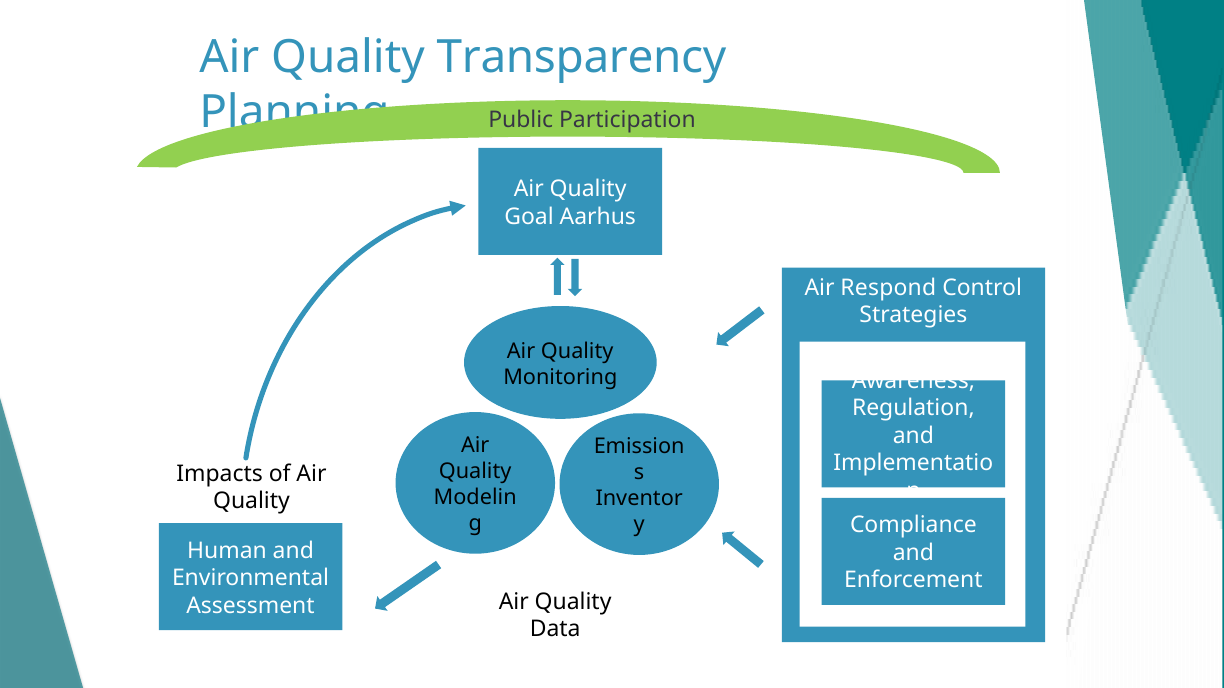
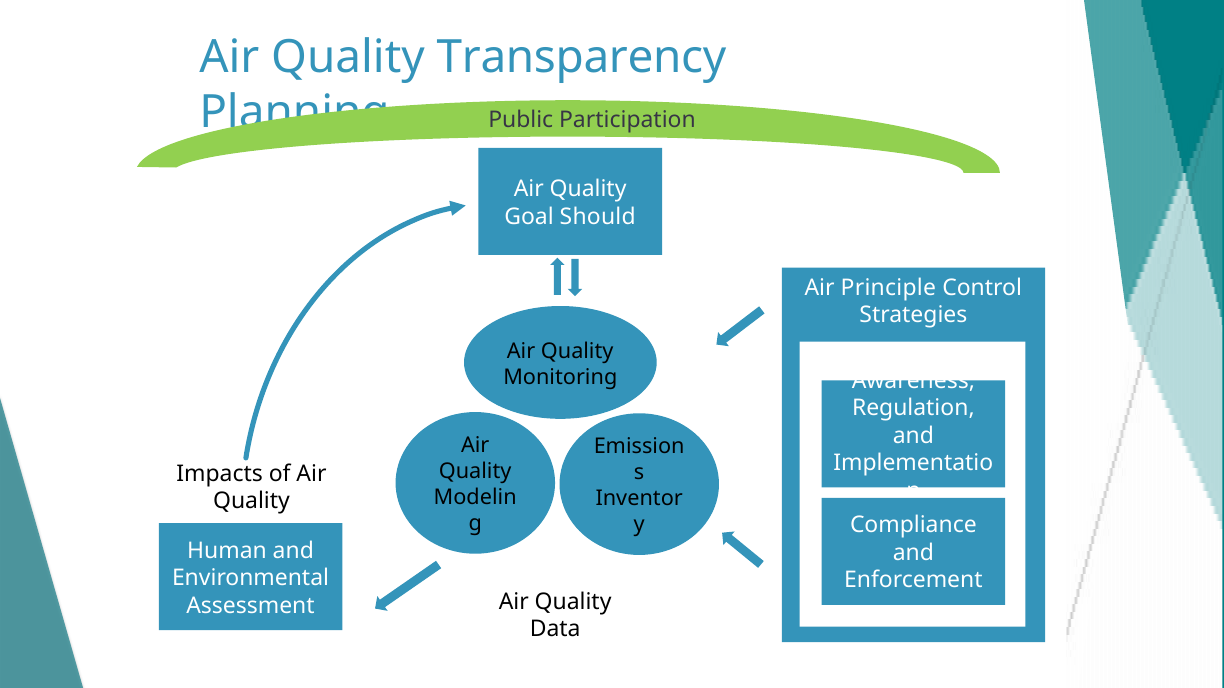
Aarhus: Aarhus -> Should
Respond: Respond -> Principle
